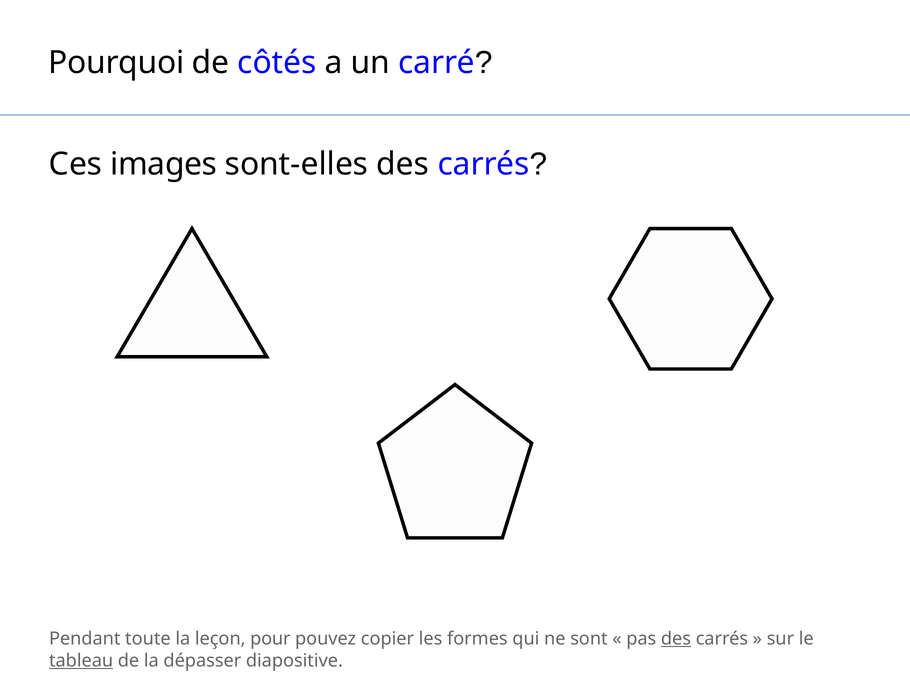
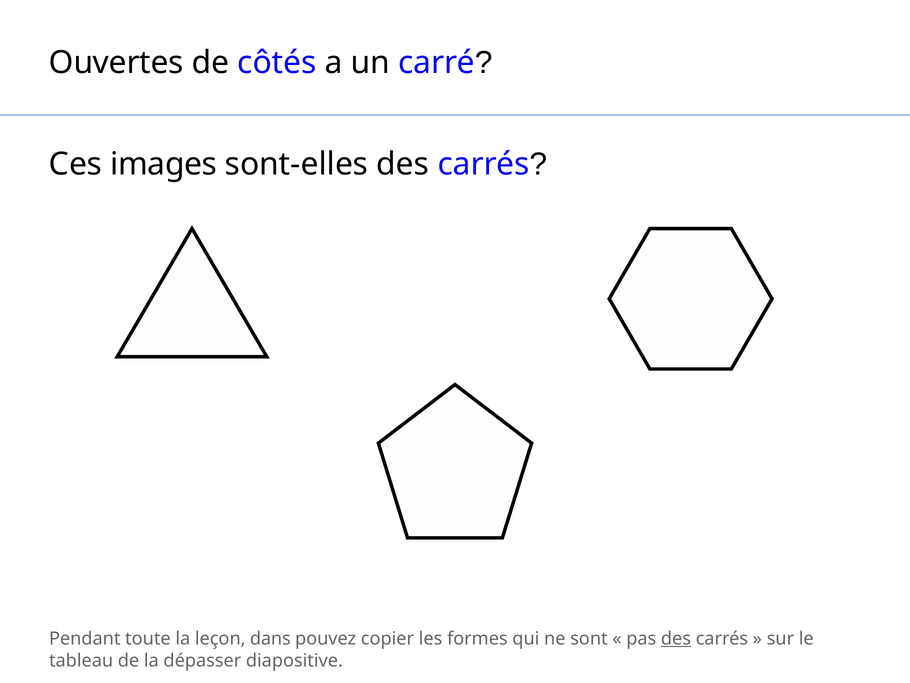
Pourquoi: Pourquoi -> Ouvertes
pour: pour -> dans
tableau underline: present -> none
